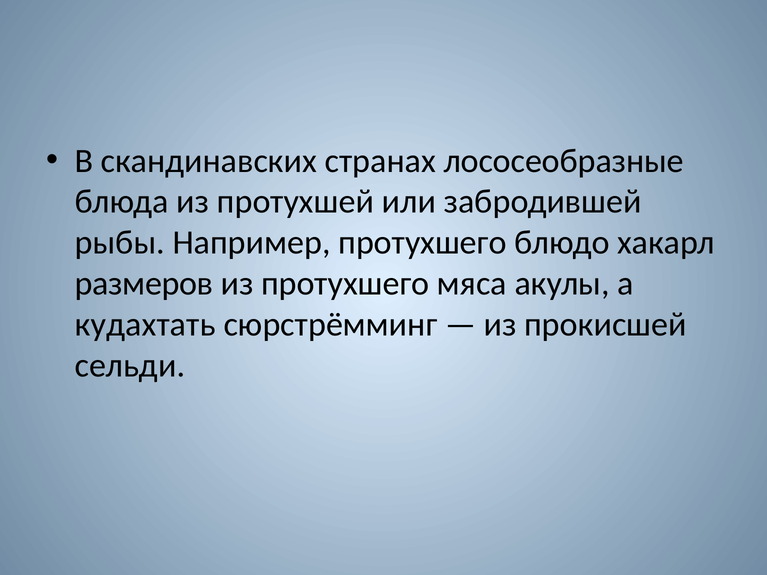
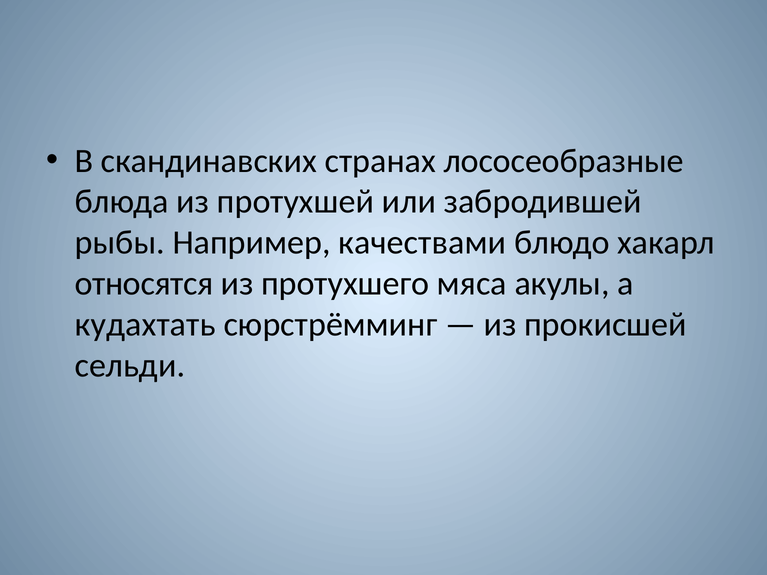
Например протухшего: протухшего -> качествами
размеров: размеров -> относятся
